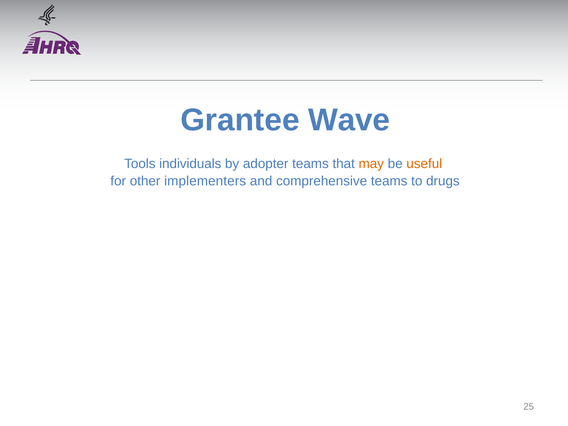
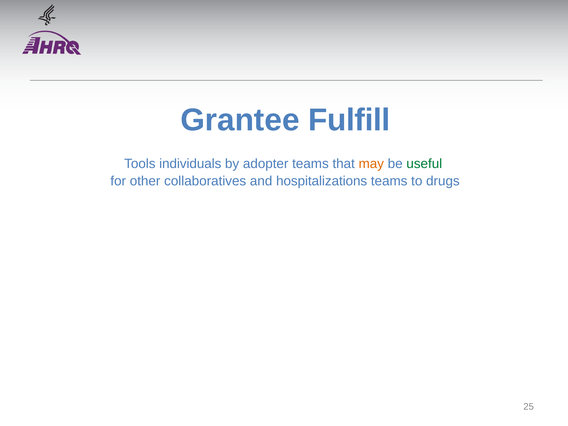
Wave: Wave -> Fulfill
useful colour: orange -> green
implementers: implementers -> collaboratives
comprehensive: comprehensive -> hospitalizations
